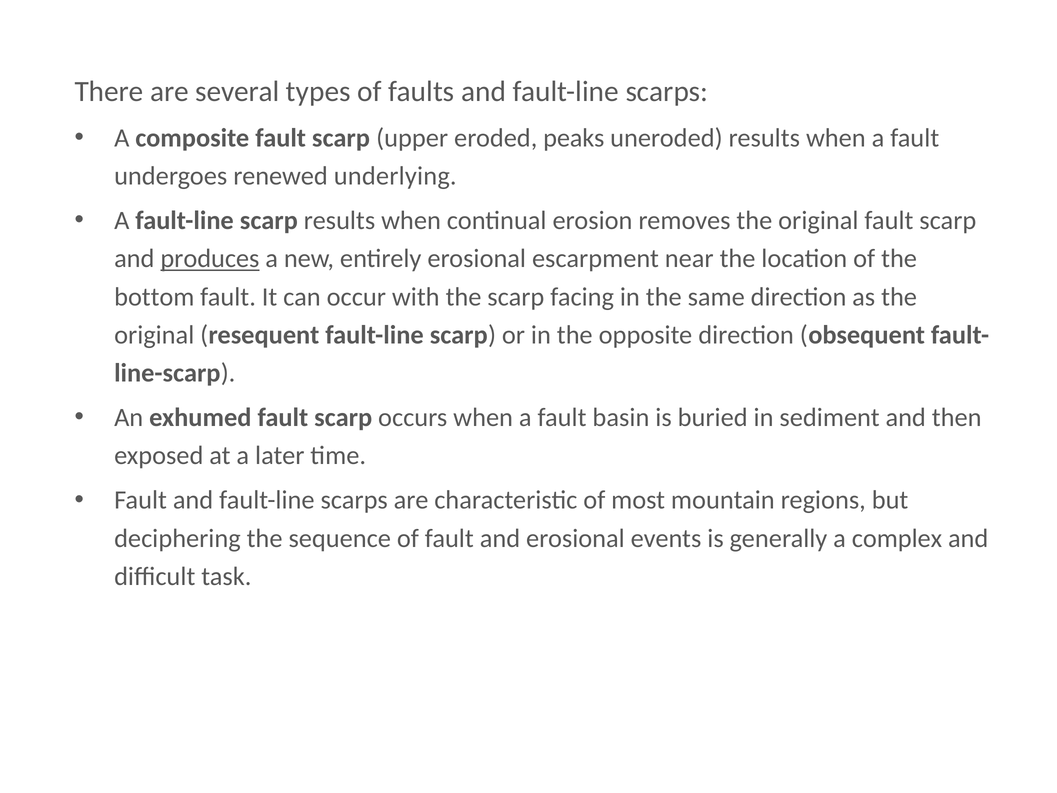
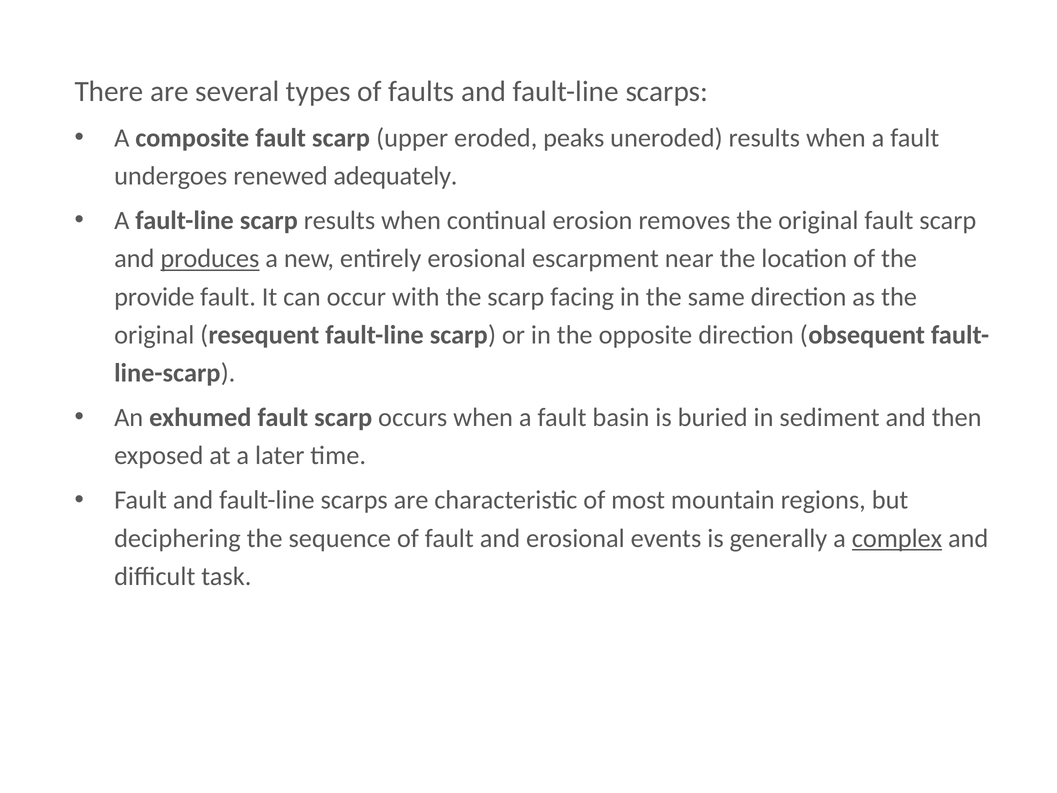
underlying: underlying -> adequately
bottom: bottom -> provide
complex underline: none -> present
